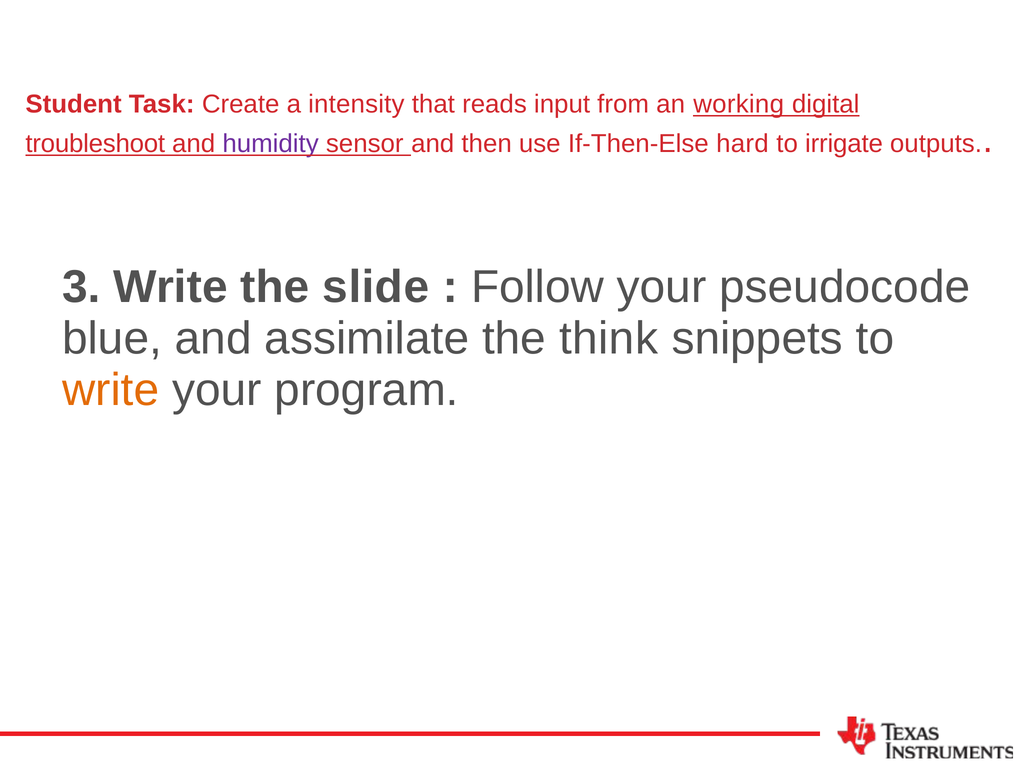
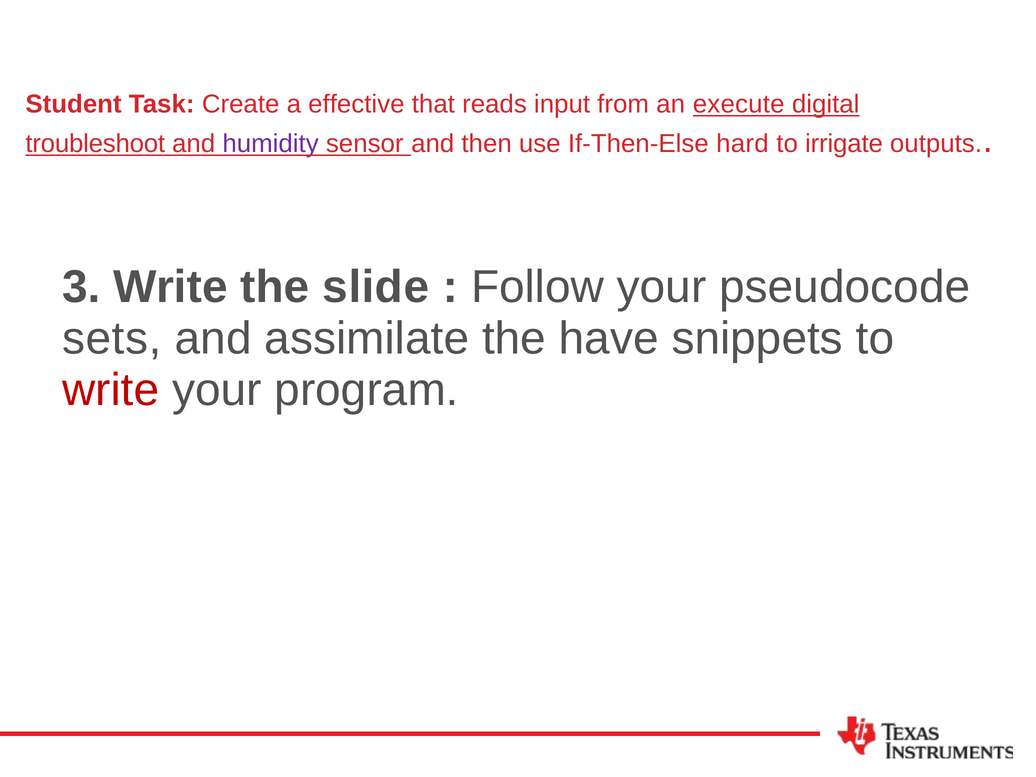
intensity: intensity -> effective
working: working -> execute
blue: blue -> sets
think: think -> have
write at (111, 390) colour: orange -> red
